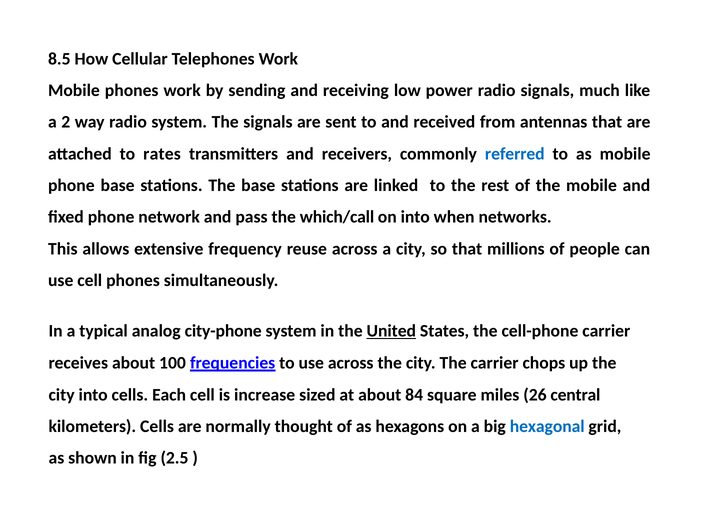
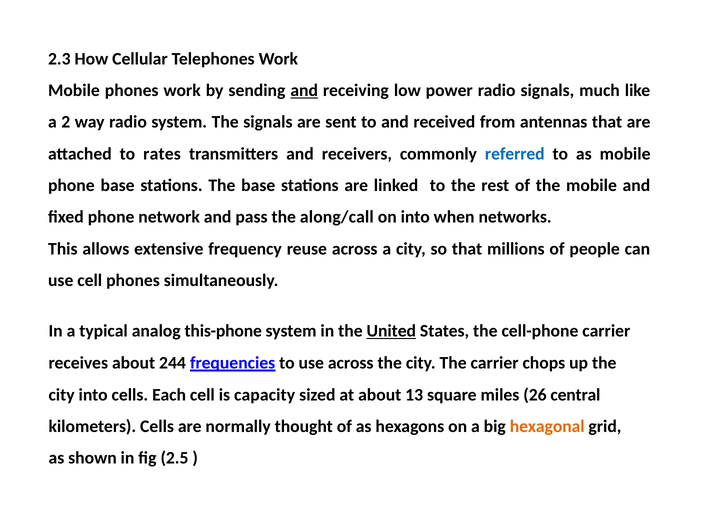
8.5: 8.5 -> 2.3
and at (304, 91) underline: none -> present
which/call: which/call -> along/call
city-phone: city-phone -> this-phone
100: 100 -> 244
increase: increase -> capacity
84: 84 -> 13
hexagonal colour: blue -> orange
